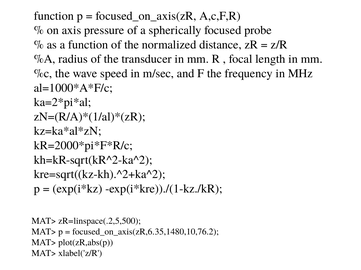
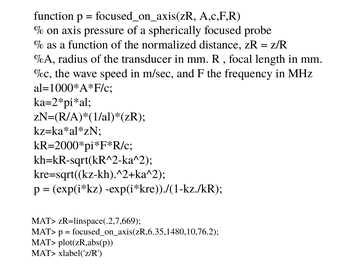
zR=linspace(.2,5,500: zR=linspace(.2,5,500 -> zR=linspace(.2,7,669
